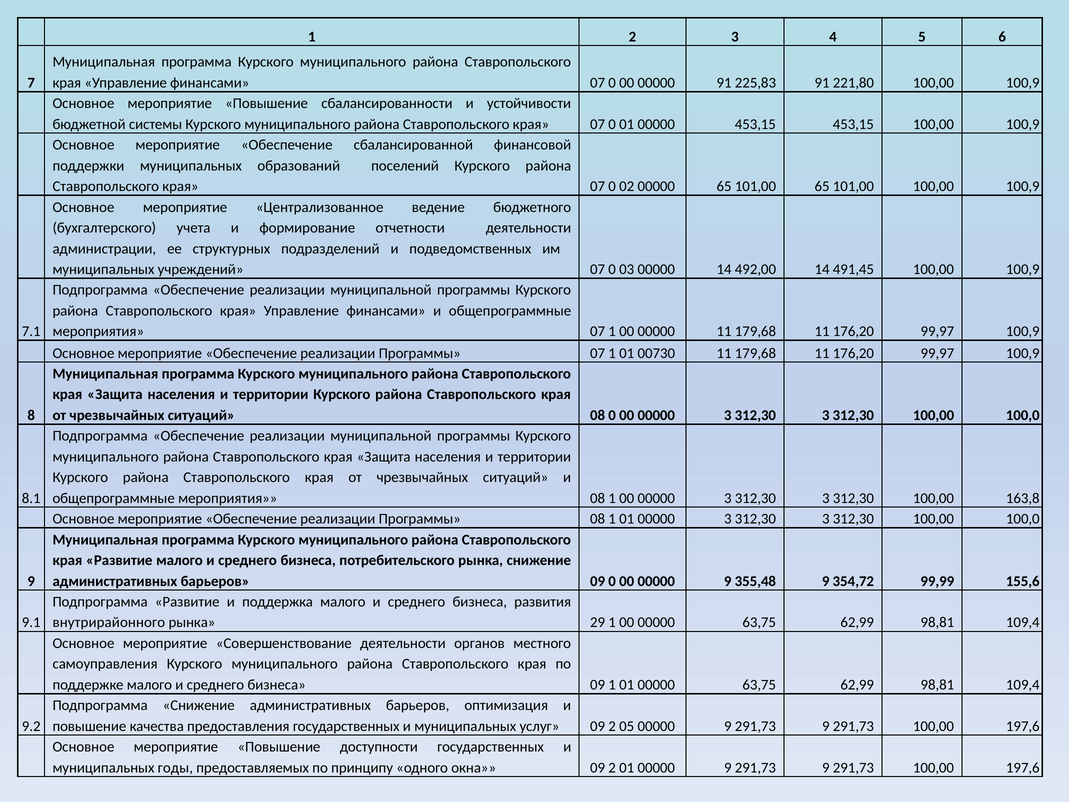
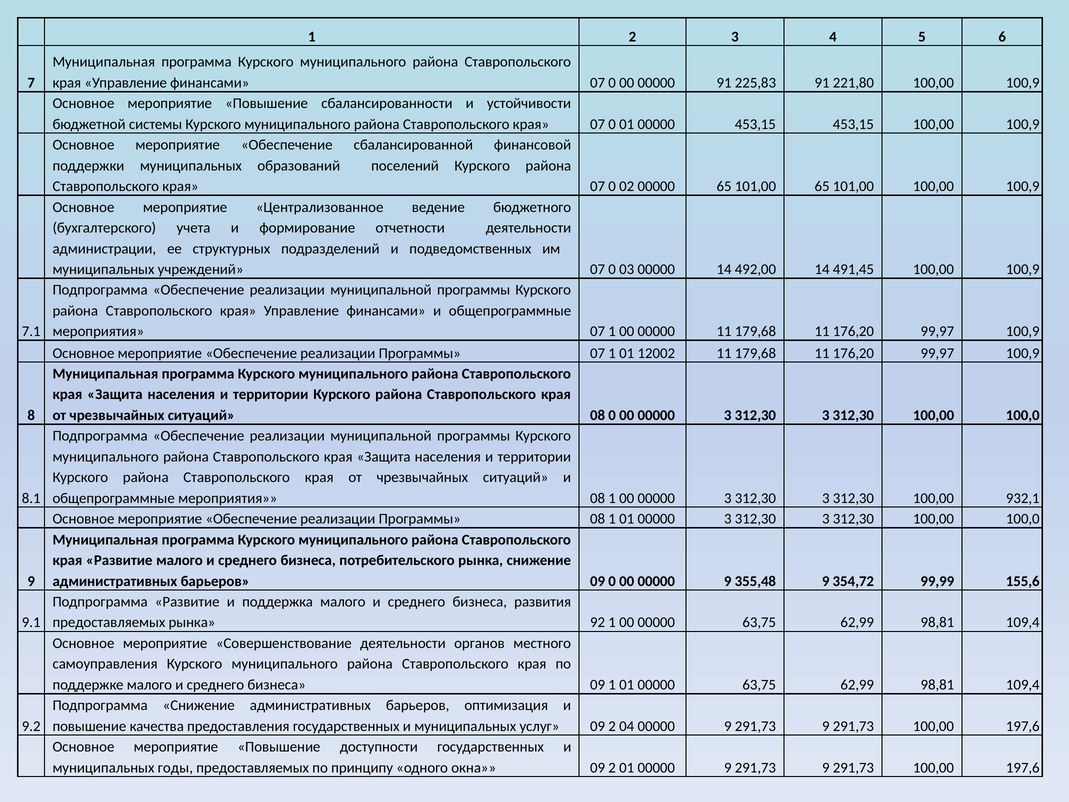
00730: 00730 -> 12002
163,8: 163,8 -> 932,1
внутрирайонного at (109, 622): внутрирайонного -> предоставляемых
29: 29 -> 92
05: 05 -> 04
